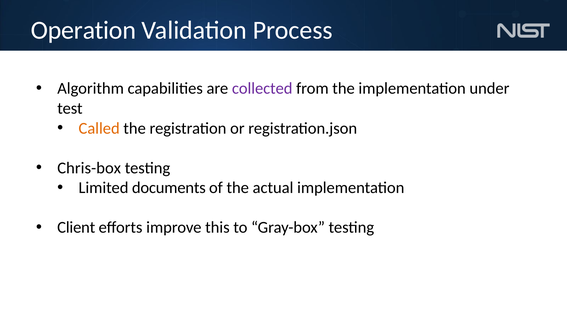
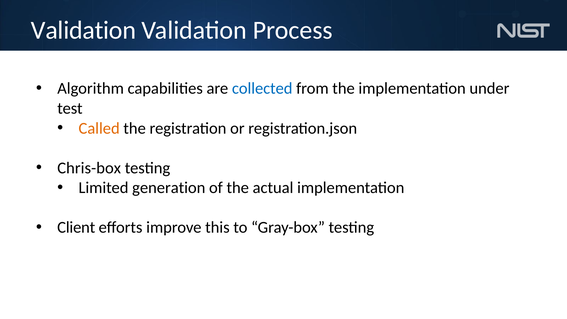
Operation at (83, 30): Operation -> Validation
collected colour: purple -> blue
documents: documents -> generation
